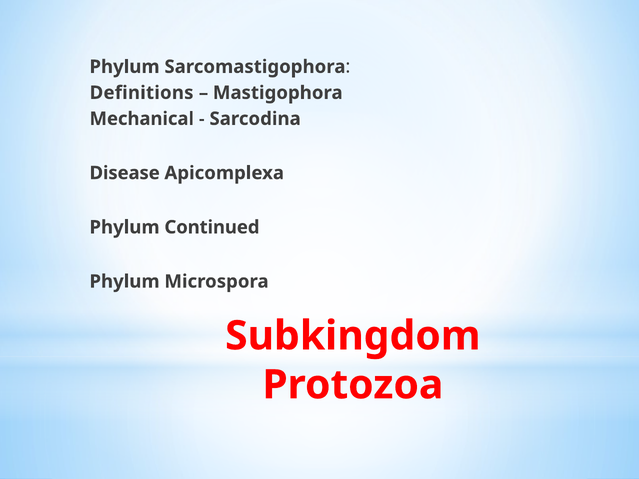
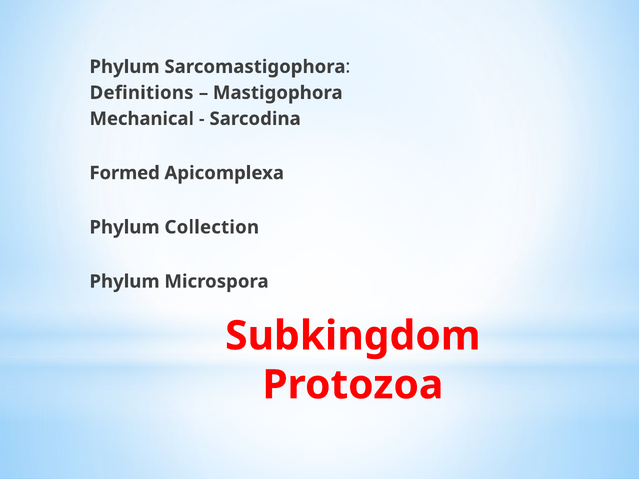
Disease: Disease -> Formed
Continued: Continued -> Collection
